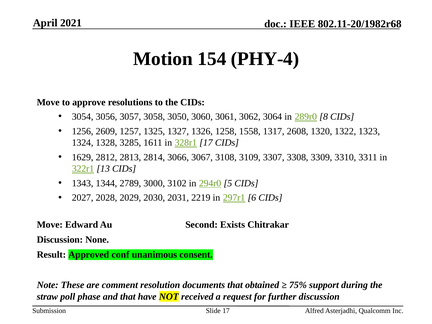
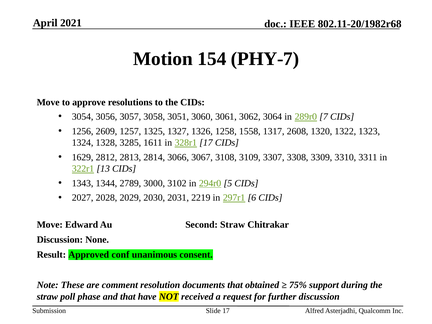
PHY-4: PHY-4 -> PHY-7
3050: 3050 -> 3051
8: 8 -> 7
Second Exists: Exists -> Straw
